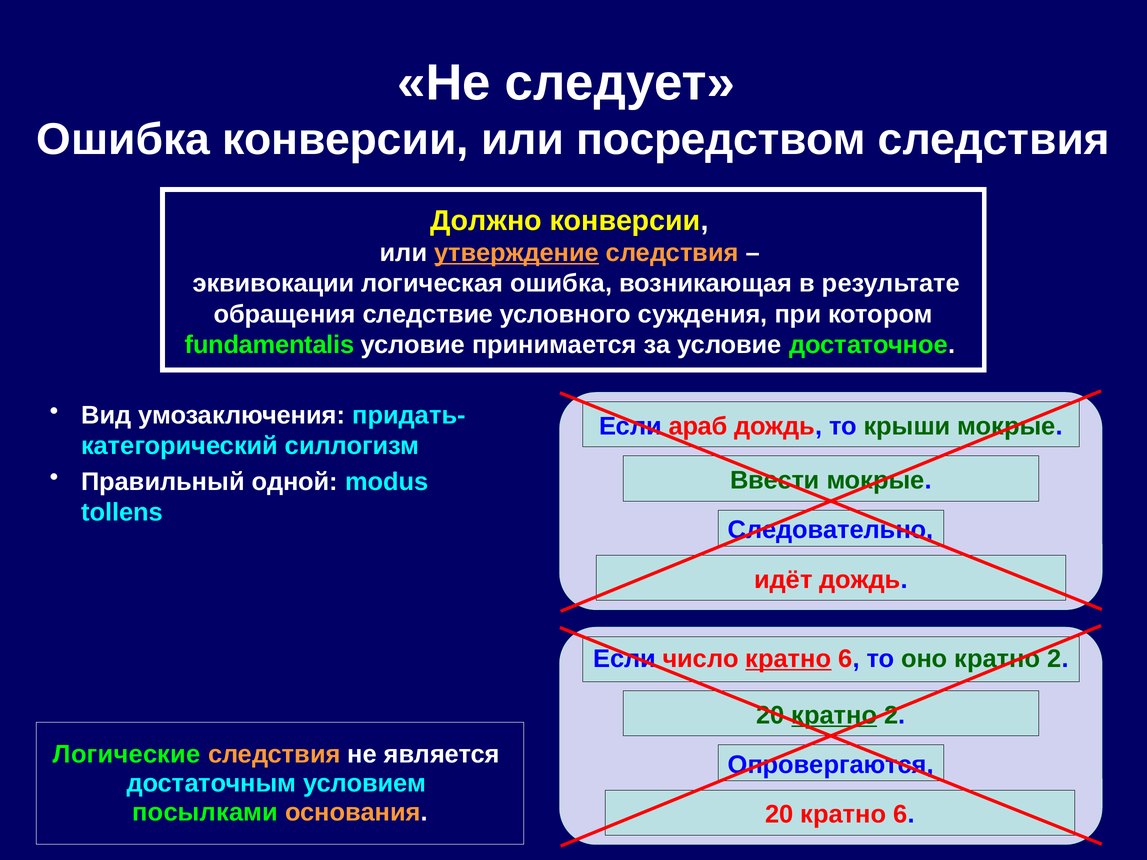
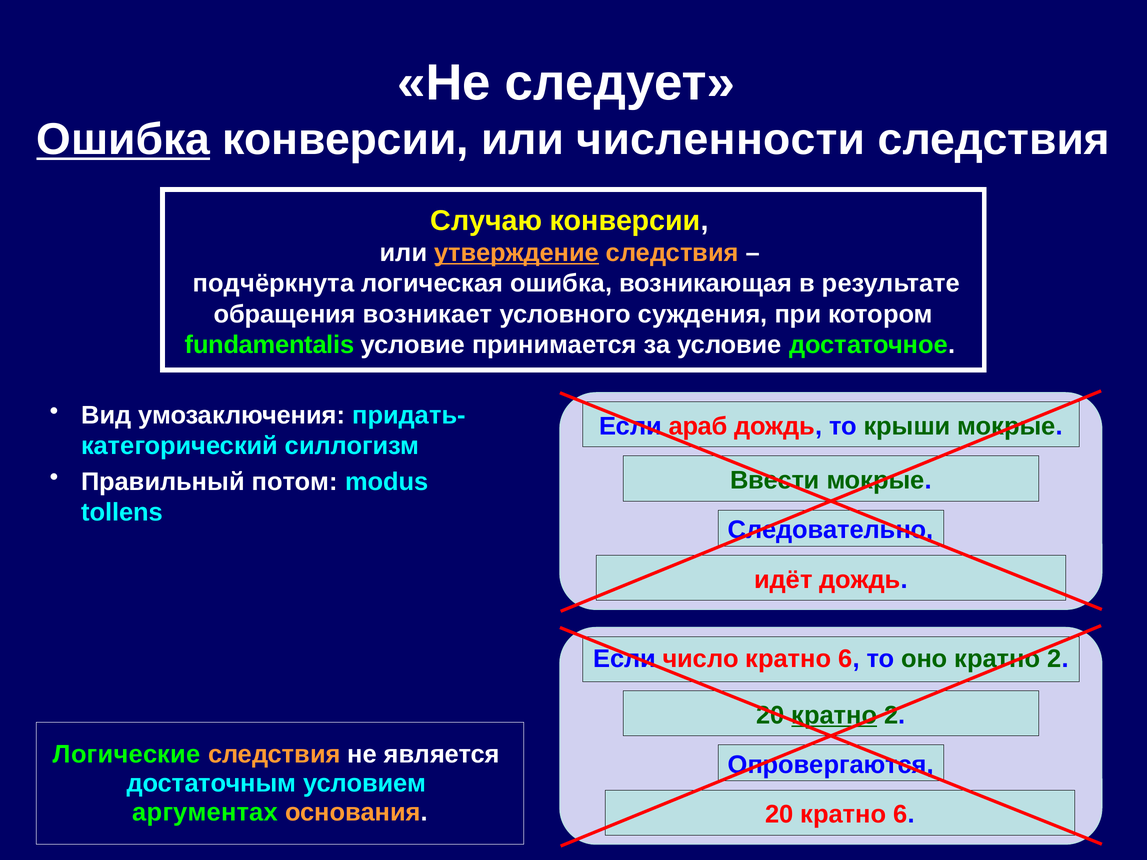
Ошибка at (123, 140) underline: none -> present
посредством: посредством -> численности
Должно: Должно -> Случаю
эквивокации: эквивокации -> подчёркнута
следствие: следствие -> возникает
одной: одной -> потом
кратно at (788, 659) underline: present -> none
посылками: посылками -> аргументах
